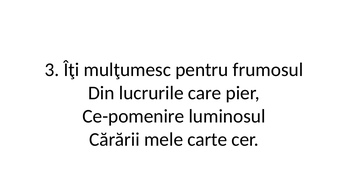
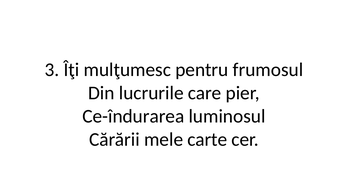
Ce-pomenire: Ce-pomenire -> Ce-îndurarea
